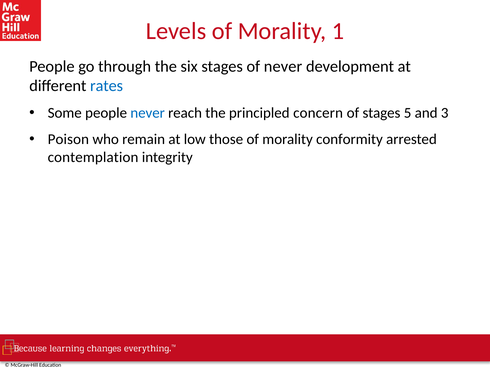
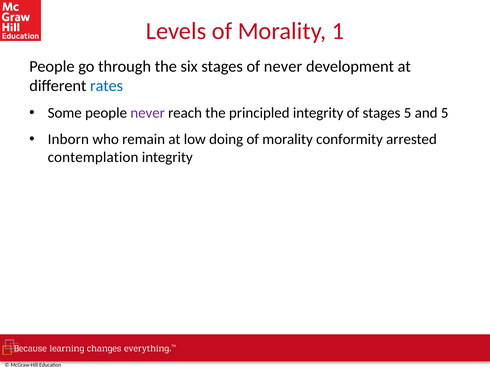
never at (148, 113) colour: blue -> purple
principled concern: concern -> integrity
and 3: 3 -> 5
Poison: Poison -> Inborn
those: those -> doing
